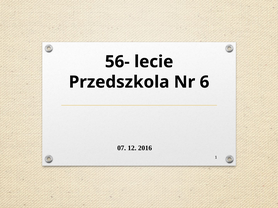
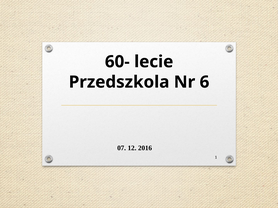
56-: 56- -> 60-
